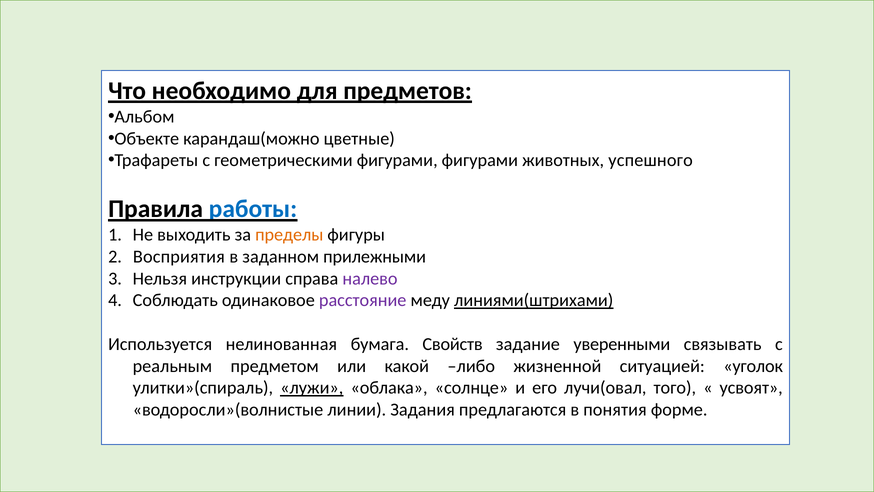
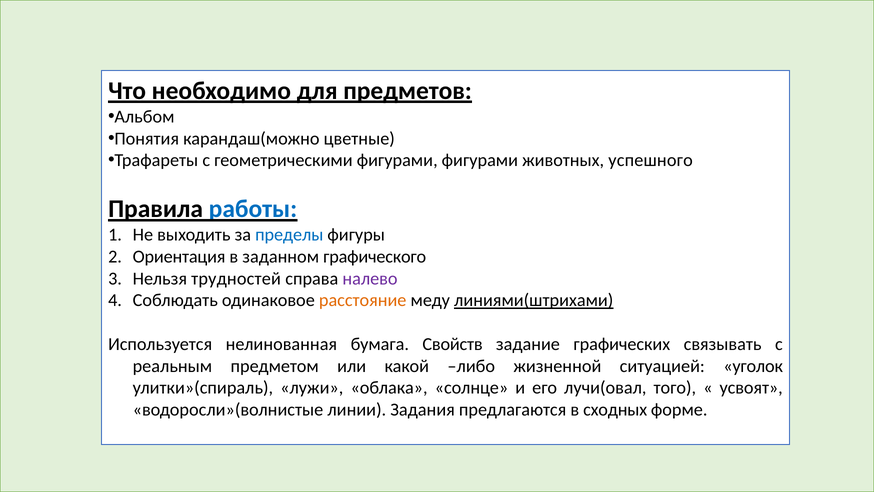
Объекте: Объекте -> Понятия
пределы colour: orange -> blue
Восприятия: Восприятия -> Ориентация
прилежными: прилежными -> графического
инструкции: инструкции -> трудностей
расстояние colour: purple -> orange
уверенными: уверенными -> графических
лужи underline: present -> none
понятия: понятия -> сходных
